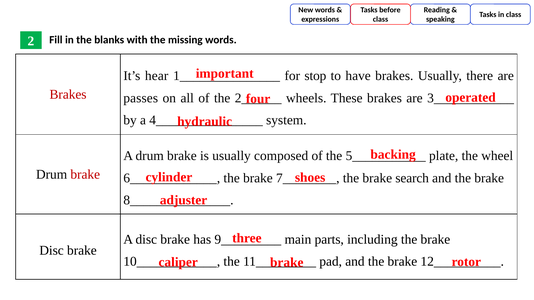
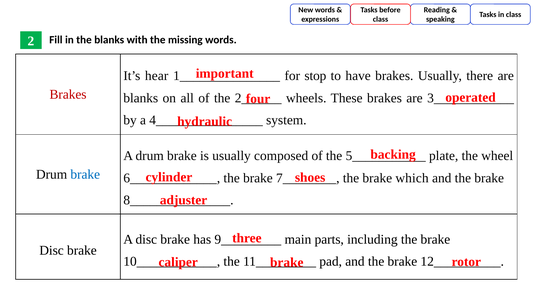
passes at (141, 98): passes -> blanks
brake at (85, 175) colour: red -> blue
search: search -> which
